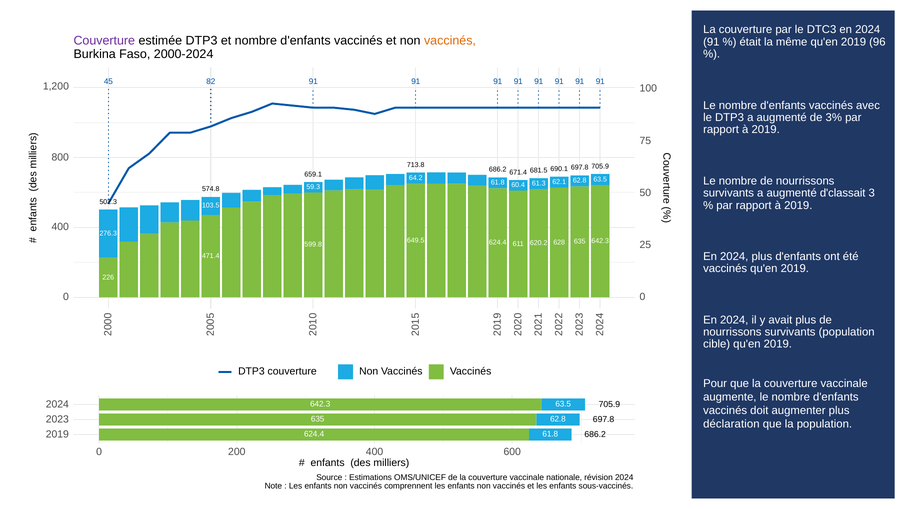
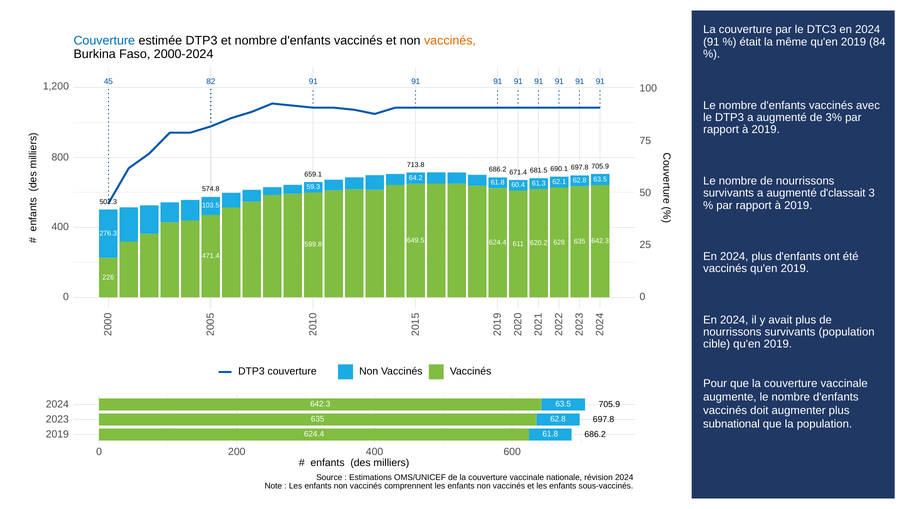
Couverture at (104, 41) colour: purple -> blue
96: 96 -> 84
déclaration: déclaration -> subnational
